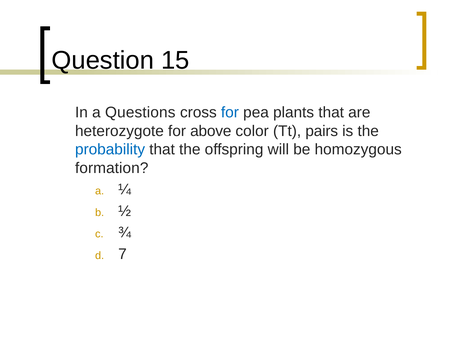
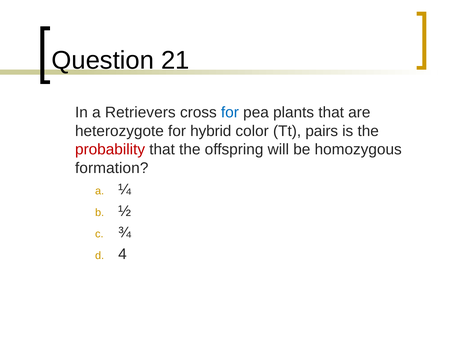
15: 15 -> 21
Questions: Questions -> Retrievers
above: above -> hybrid
probability colour: blue -> red
7: 7 -> 4
